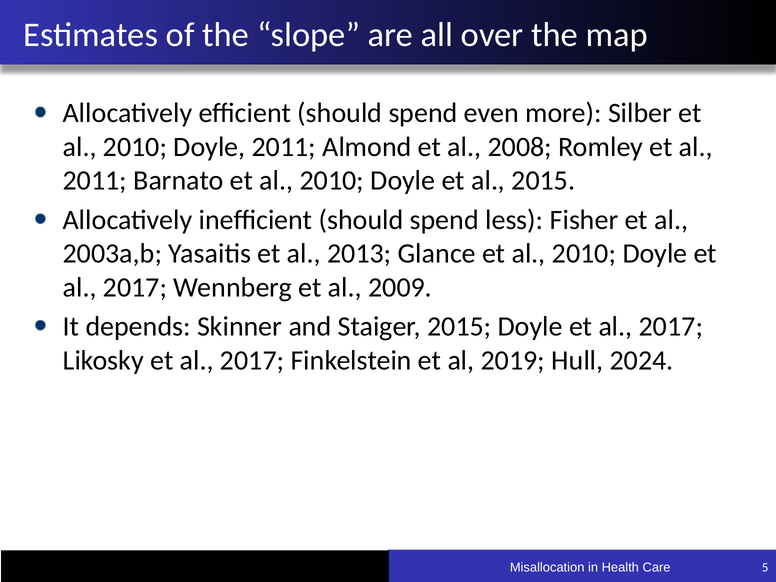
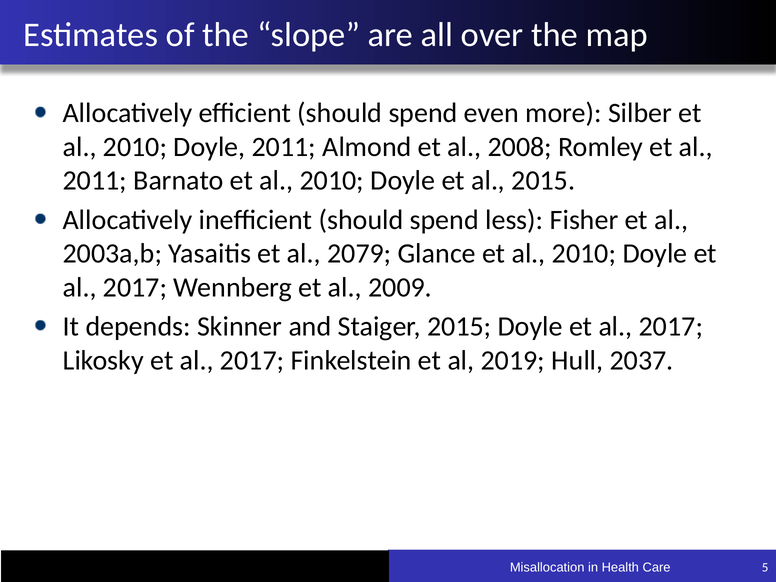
2013: 2013 -> 2079
2024: 2024 -> 2037
